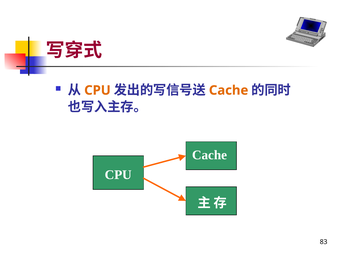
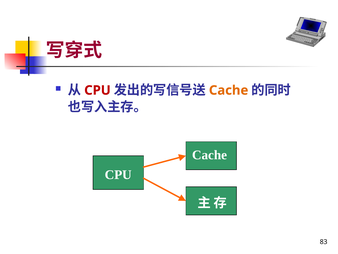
CPU at (97, 90) colour: orange -> red
